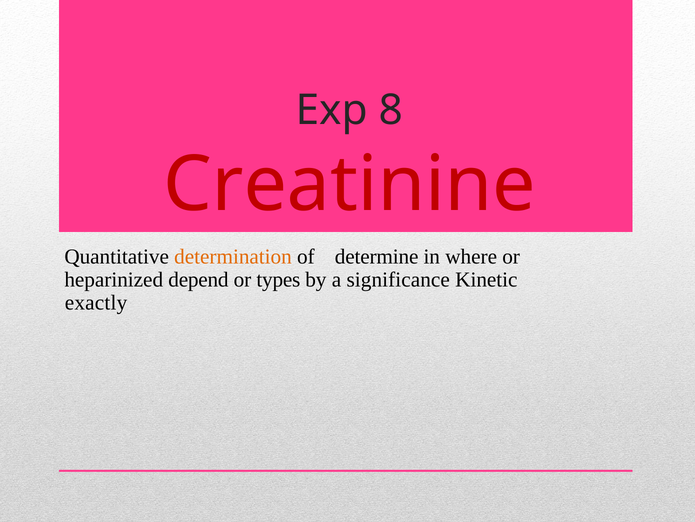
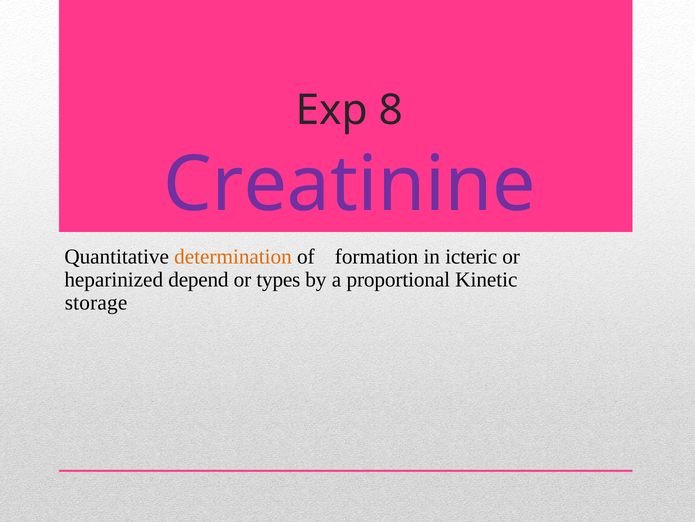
Creatinine colour: red -> purple
determine: determine -> formation
where: where -> icteric
significance: significance -> proportional
exactly: exactly -> storage
